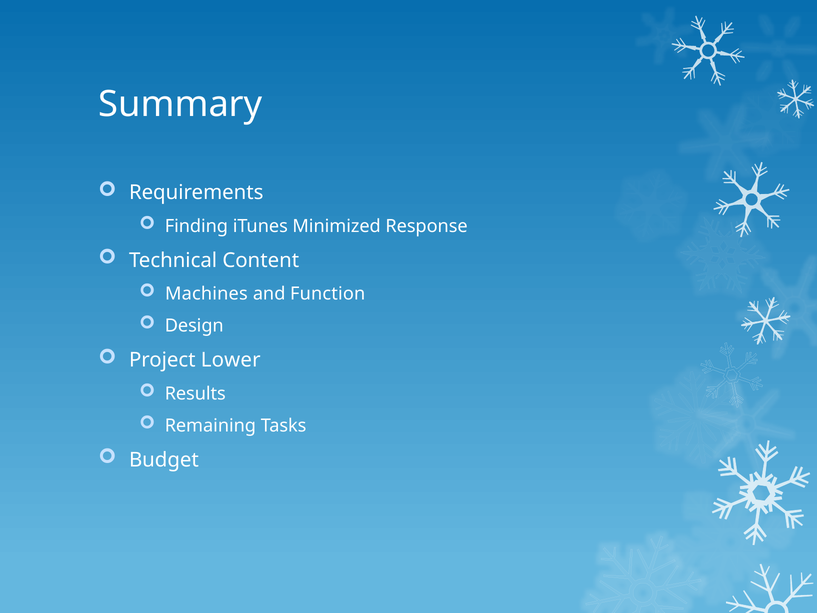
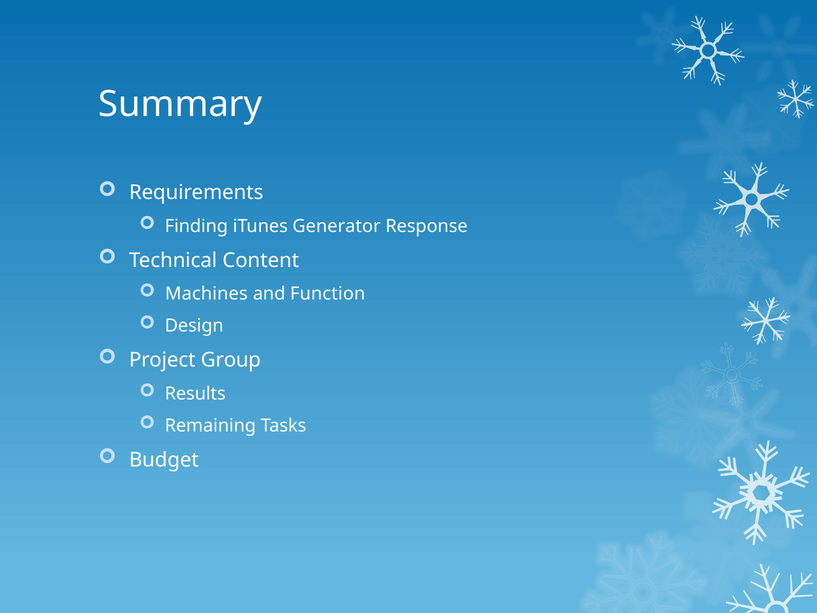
Minimized: Minimized -> Generator
Lower: Lower -> Group
